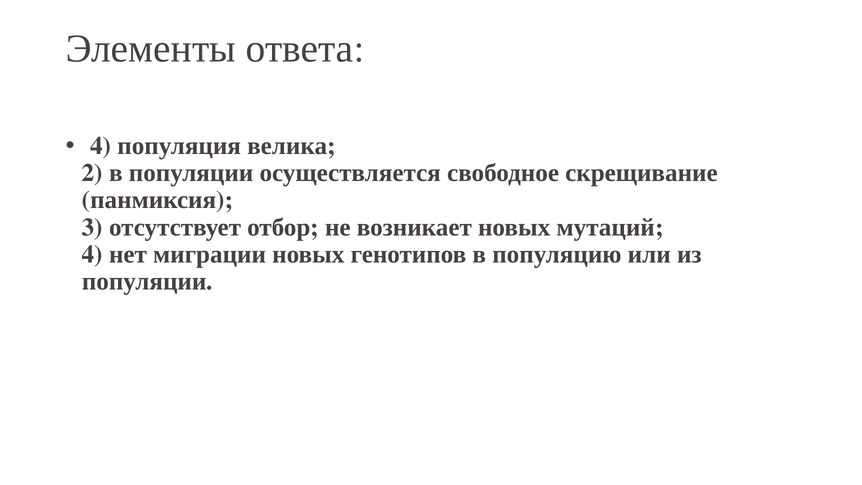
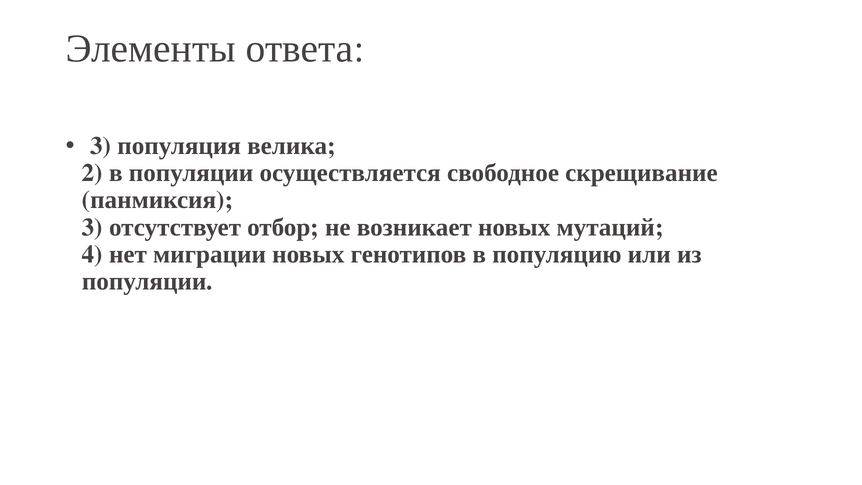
4 at (101, 146): 4 -> 3
